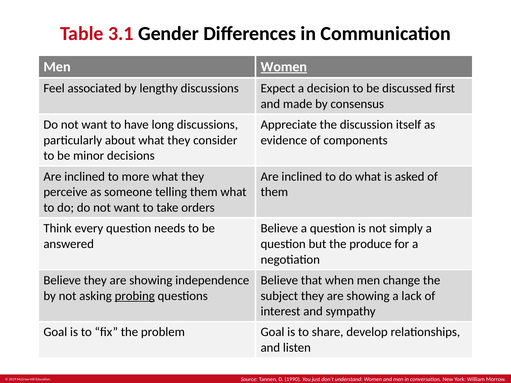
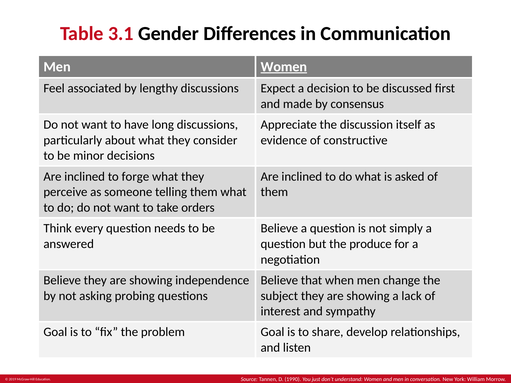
components: components -> constructive
more: more -> forge
probing underline: present -> none
